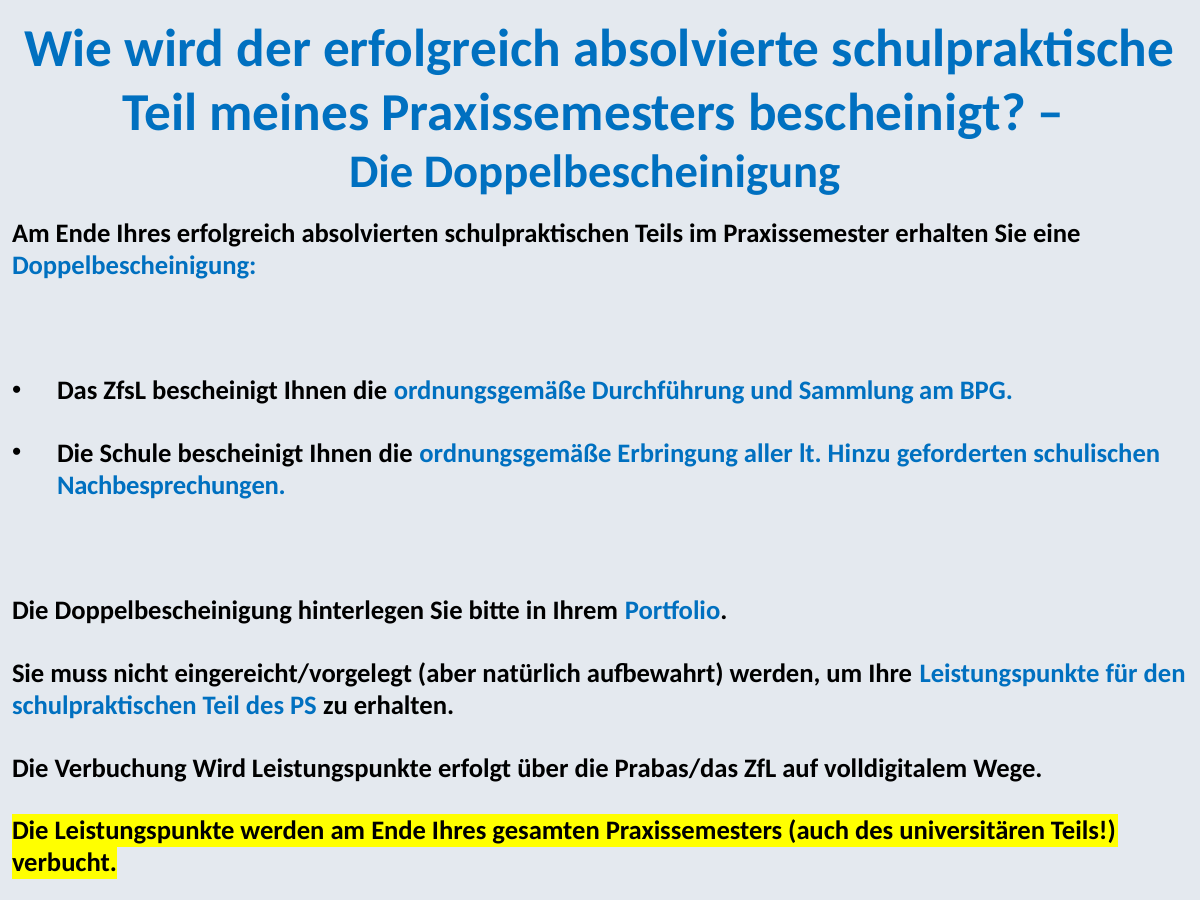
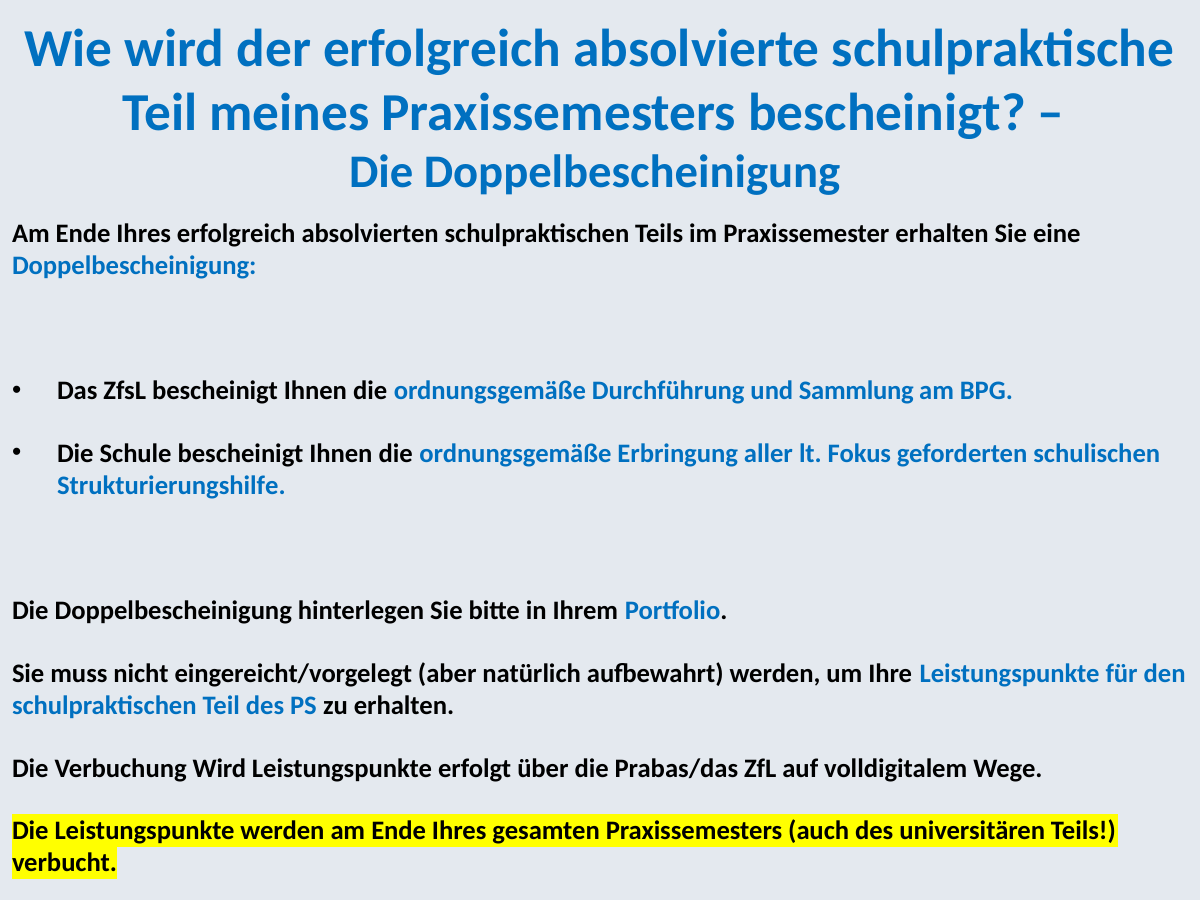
Hinzu: Hinzu -> Fokus
Nachbesprechungen: Nachbesprechungen -> Strukturierungshilfe
